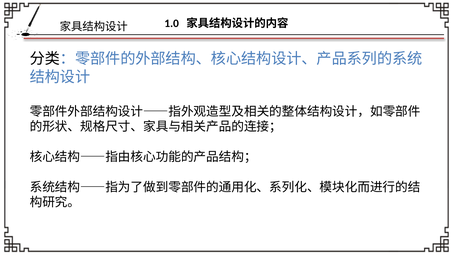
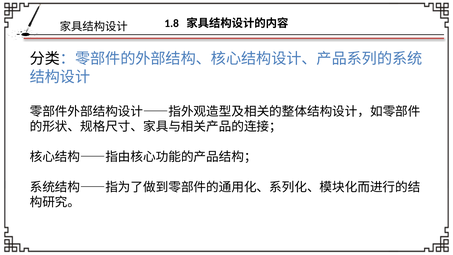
1.0: 1.0 -> 1.8
